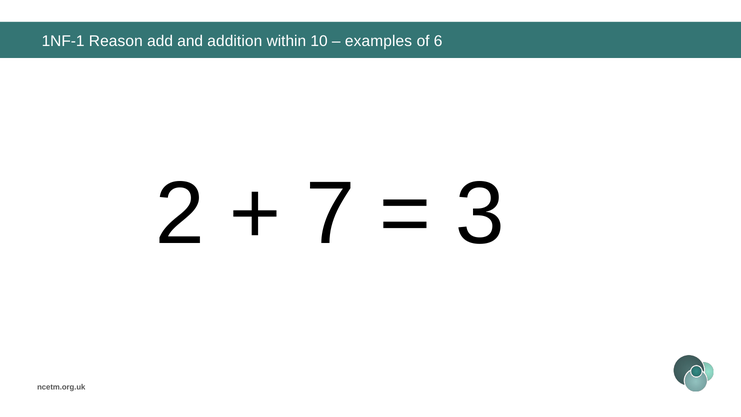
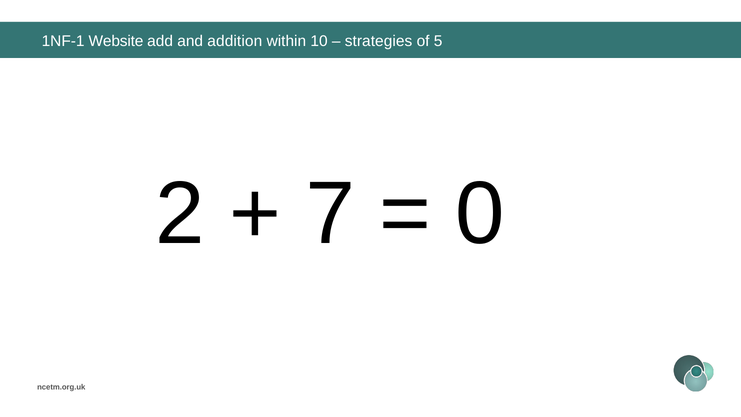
Reason: Reason -> Website
examples: examples -> strategies
6: 6 -> 5
3: 3 -> 0
